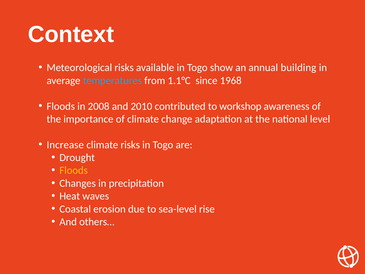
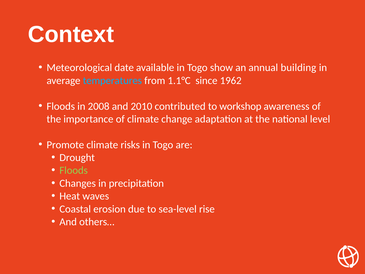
Meteorological risks: risks -> date
1968: 1968 -> 1962
Increase: Increase -> Promote
Floods at (74, 170) colour: yellow -> light green
